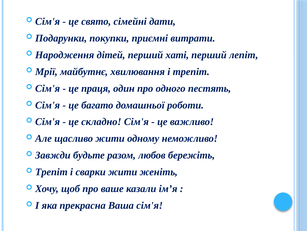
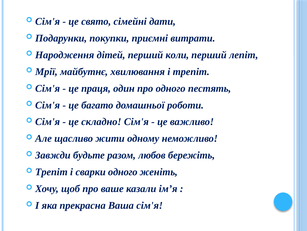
хаті: хаті -> коли
сварки жити: жити -> одного
